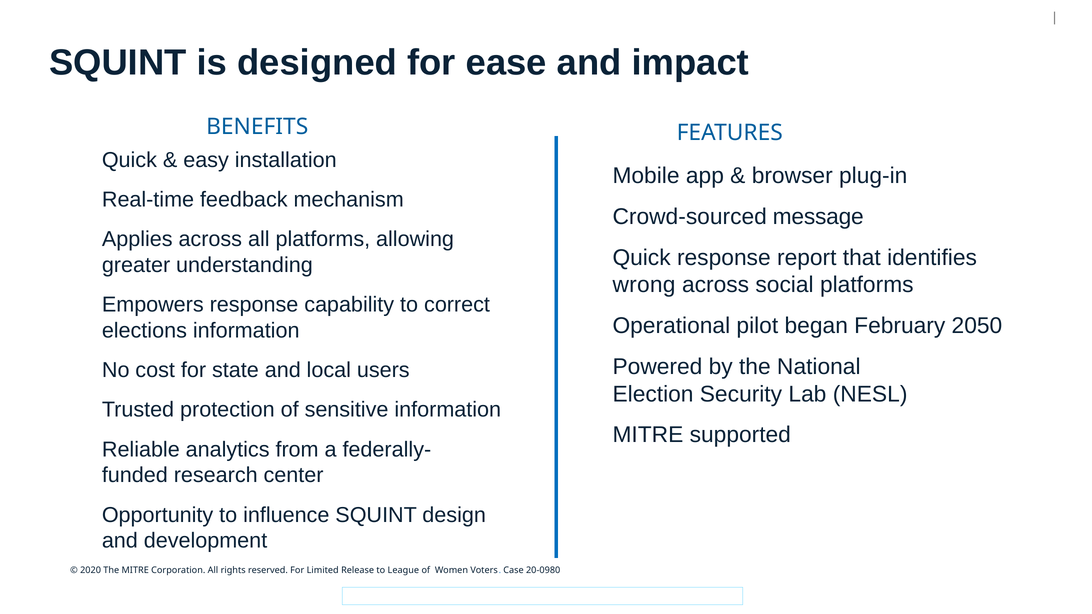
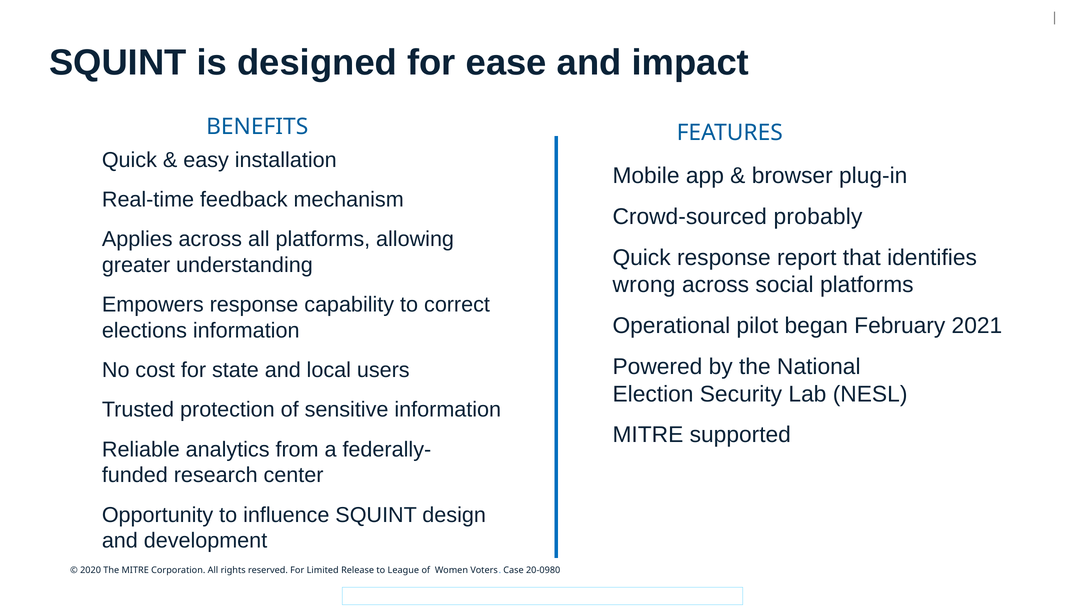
message: message -> probably
2050: 2050 -> 2021
